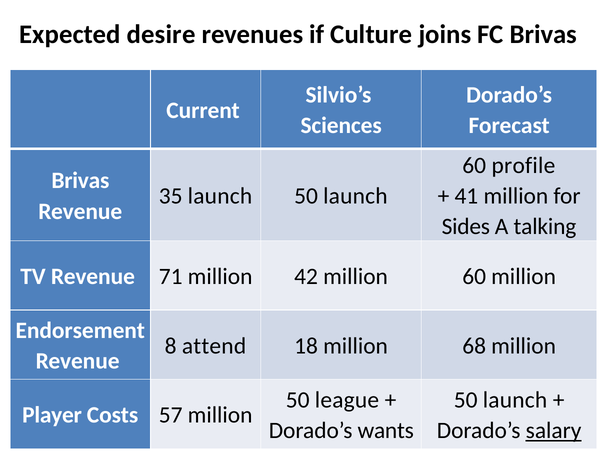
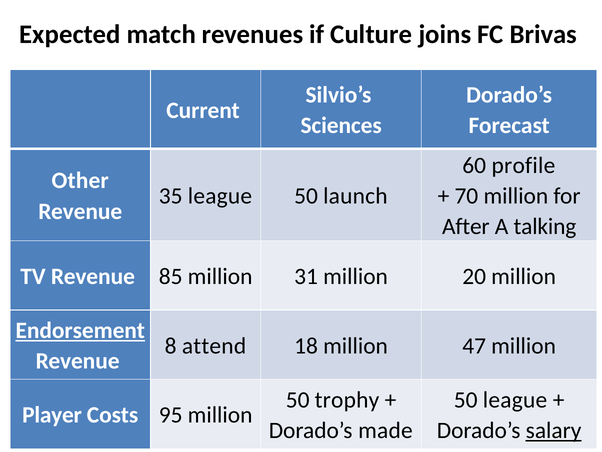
desire: desire -> match
Brivas at (80, 180): Brivas -> Other
35 launch: launch -> league
41: 41 -> 70
Sides: Sides -> After
71: 71 -> 85
42: 42 -> 31
million 60: 60 -> 20
Endorsement underline: none -> present
68: 68 -> 47
league: league -> trophy
launch at (515, 399): launch -> league
57: 57 -> 95
wants: wants -> made
